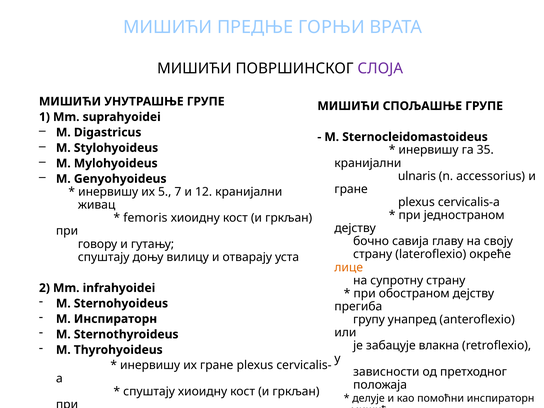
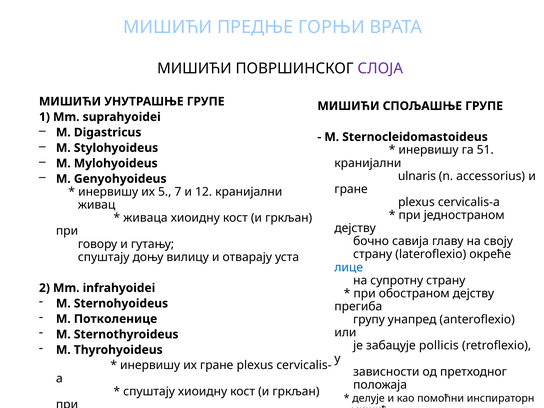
35: 35 -> 51
femoris: femoris -> живаца
лице colour: orange -> blue
M Инспираторн: Инспираторн -> Потколенице
влакна: влакна -> pollicis
